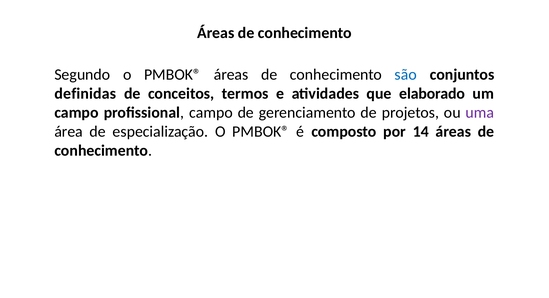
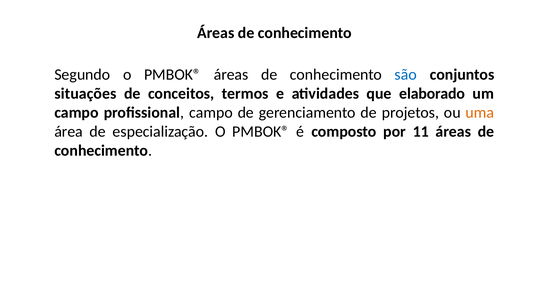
definidas: definidas -> situações
uma colour: purple -> orange
14: 14 -> 11
